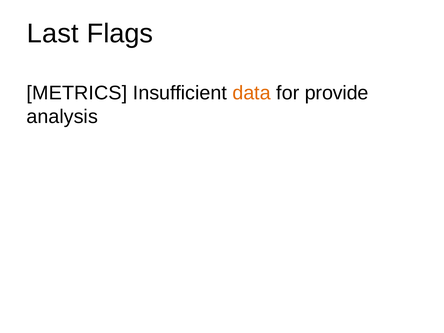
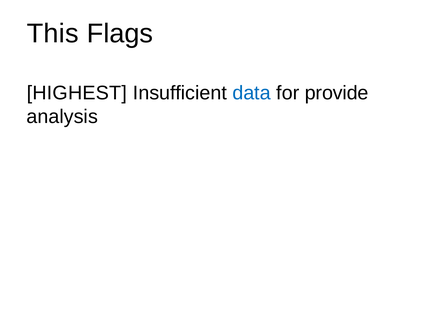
Last: Last -> This
METRICS: METRICS -> HIGHEST
data colour: orange -> blue
